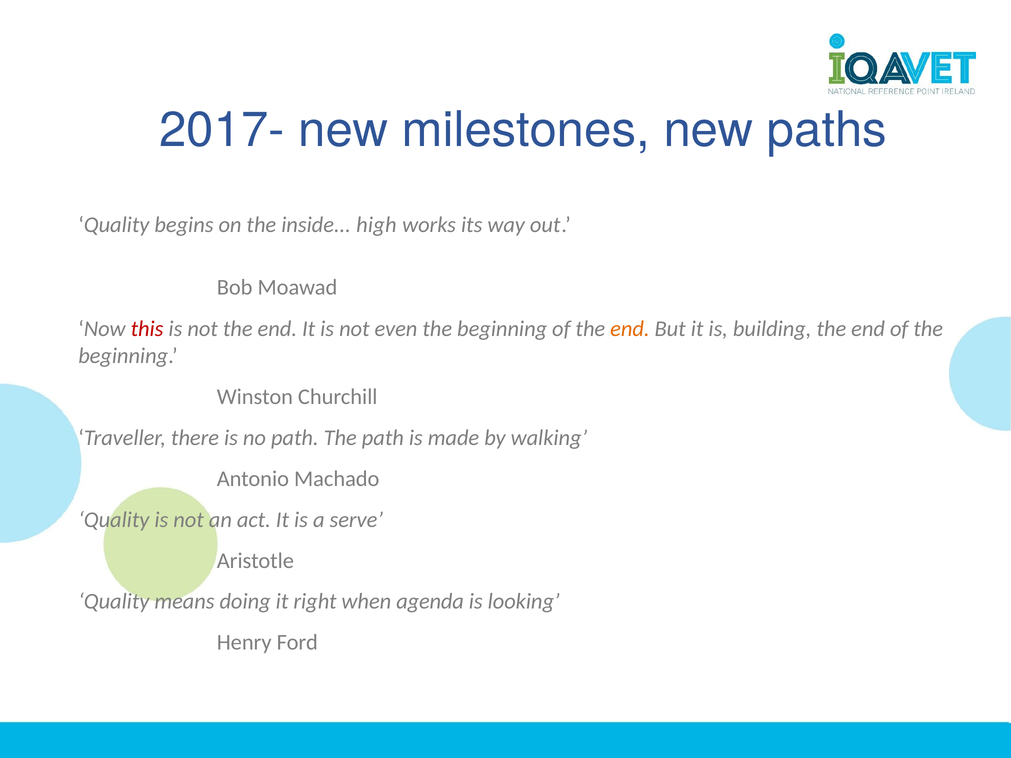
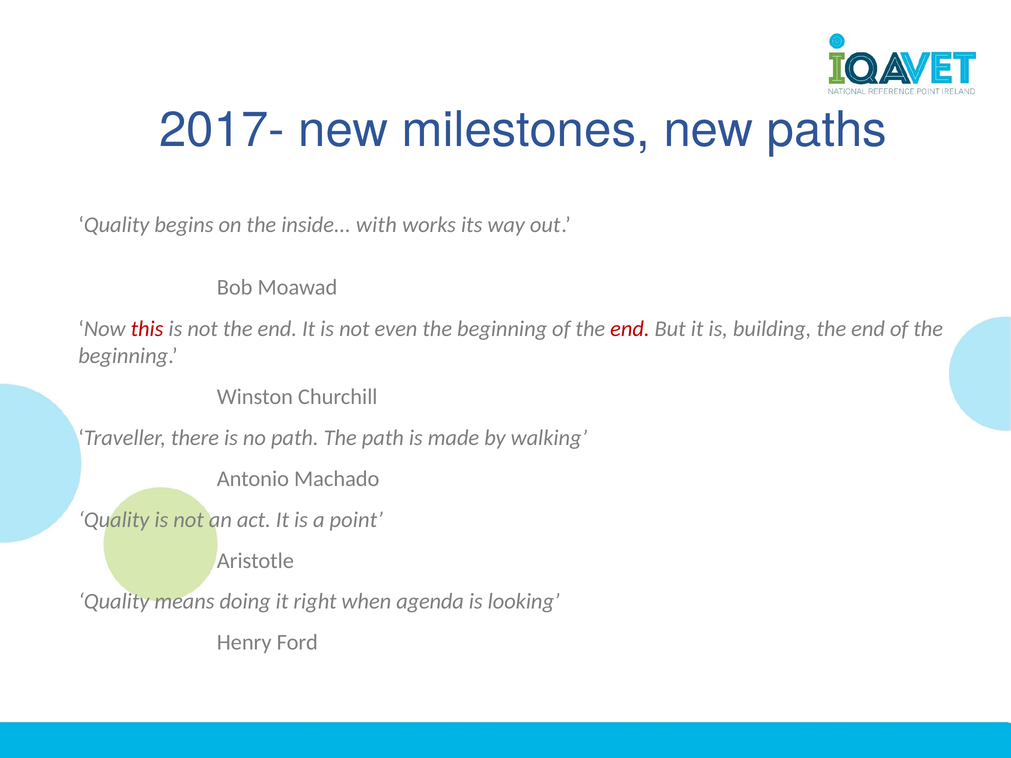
high: high -> with
end at (630, 329) colour: orange -> red
serve: serve -> point
